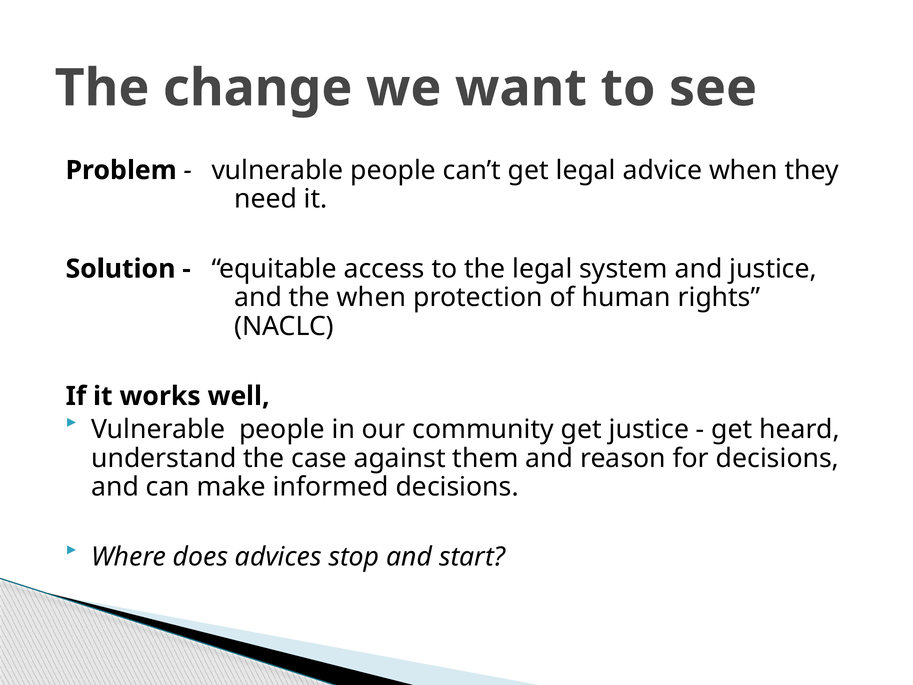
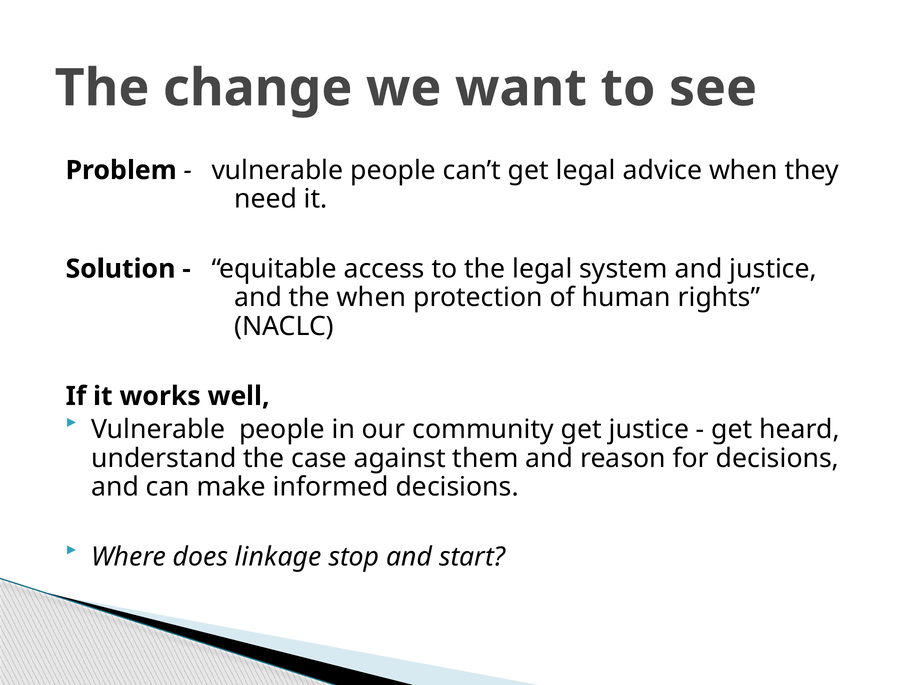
advices: advices -> linkage
